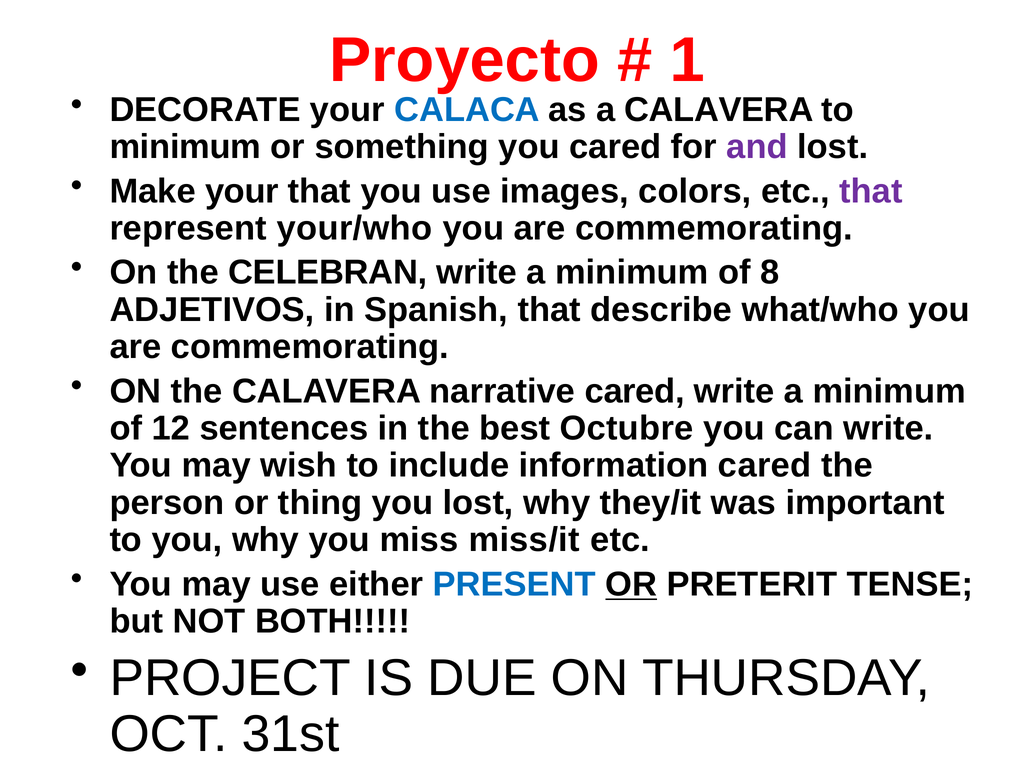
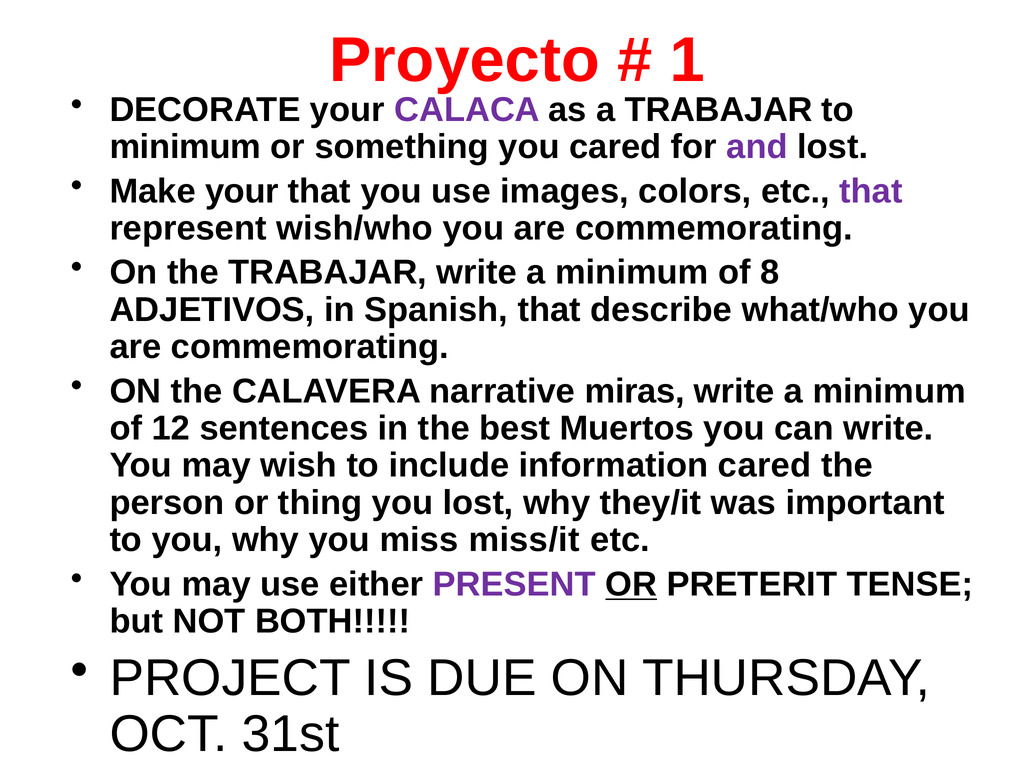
CALACA colour: blue -> purple
a CALAVERA: CALAVERA -> TRABAJAR
your/who: your/who -> wish/who
the CELEBRAN: CELEBRAN -> TRABAJAR
narrative cared: cared -> miras
Octubre: Octubre -> Muertos
PRESENT colour: blue -> purple
